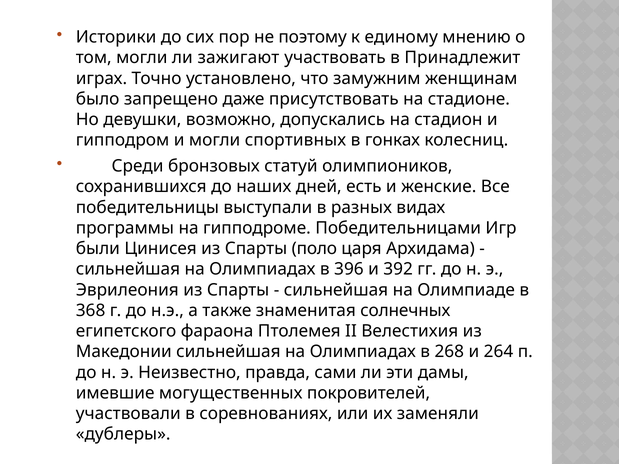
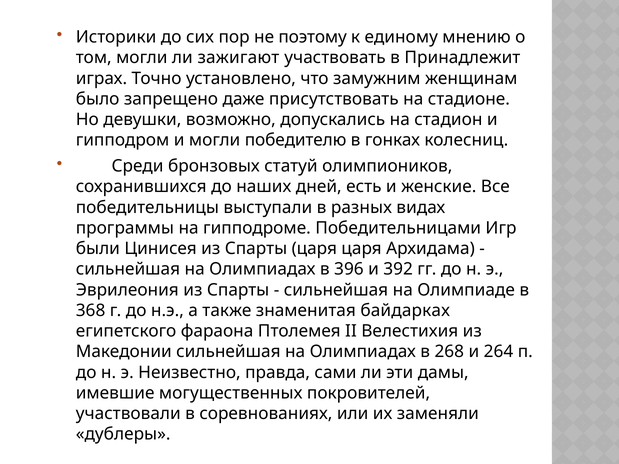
спортивных: спортивных -> победителю
Спарты поло: поло -> царя
солнечных: солнечных -> байдарках
